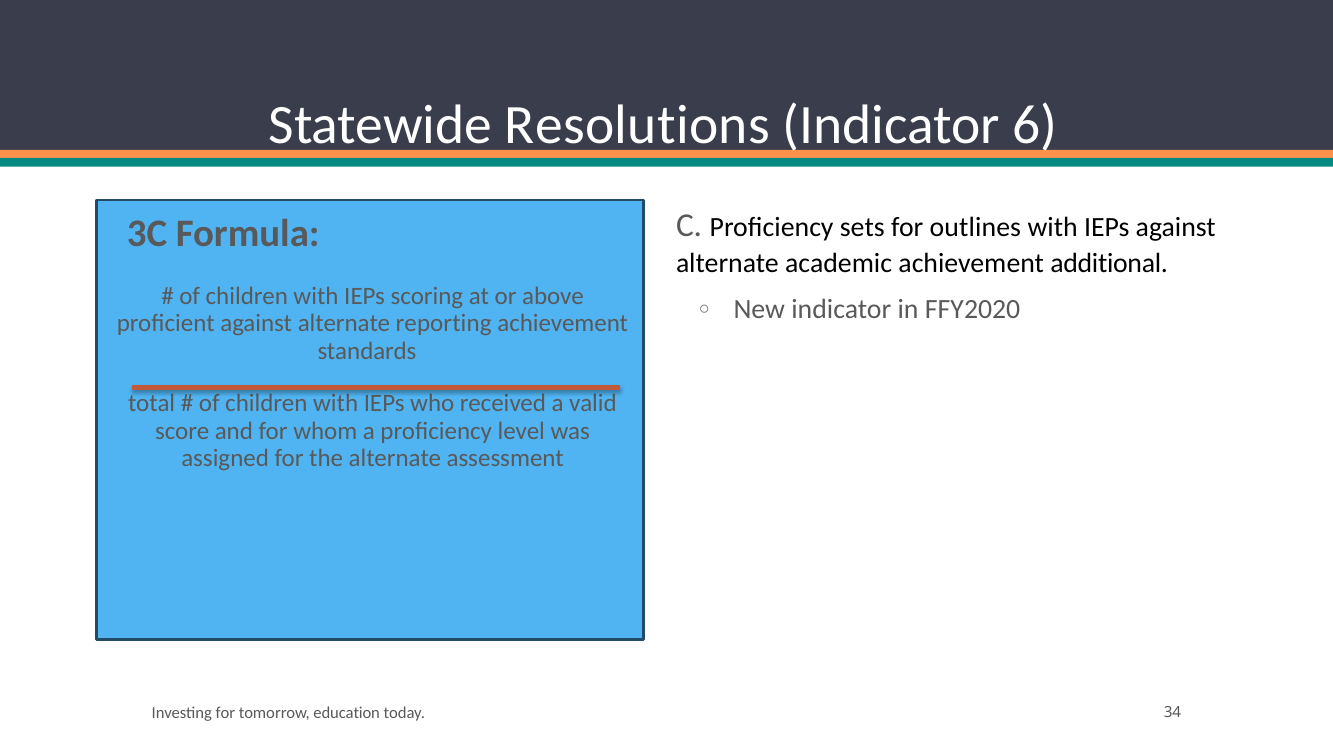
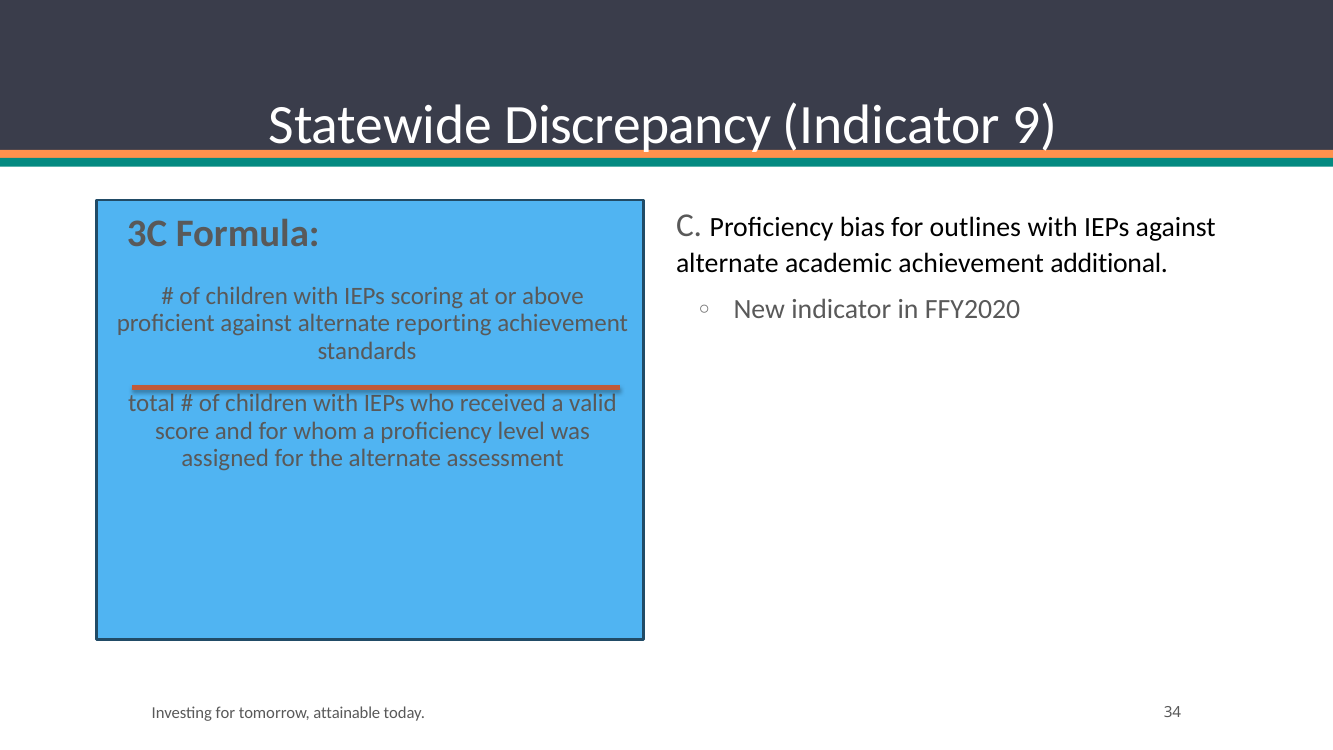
Resolutions: Resolutions -> Discrepancy
6: 6 -> 9
sets: sets -> bias
education: education -> attainable
